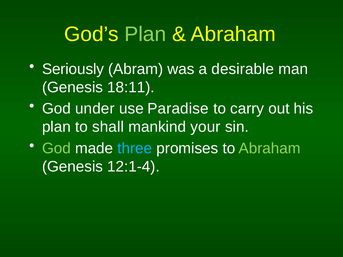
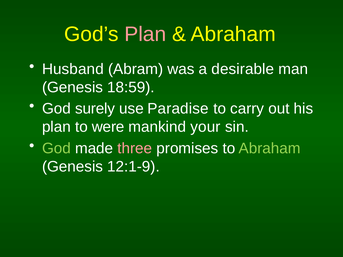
Plan at (145, 34) colour: light green -> pink
Seriously: Seriously -> Husband
18:11: 18:11 -> 18:59
under: under -> surely
shall: shall -> were
three colour: light blue -> pink
12:1-4: 12:1-4 -> 12:1-9
